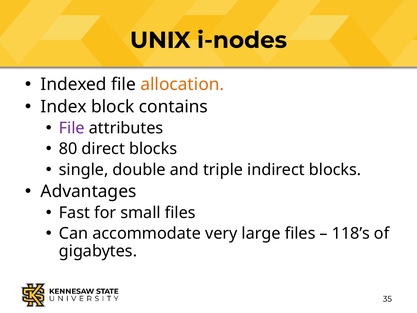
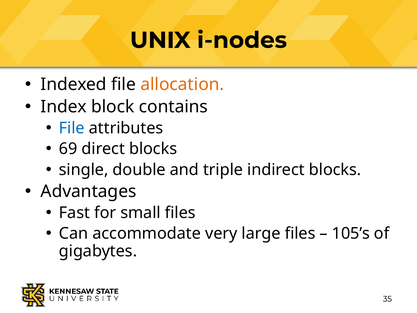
File at (72, 128) colour: purple -> blue
80: 80 -> 69
118’s: 118’s -> 105’s
